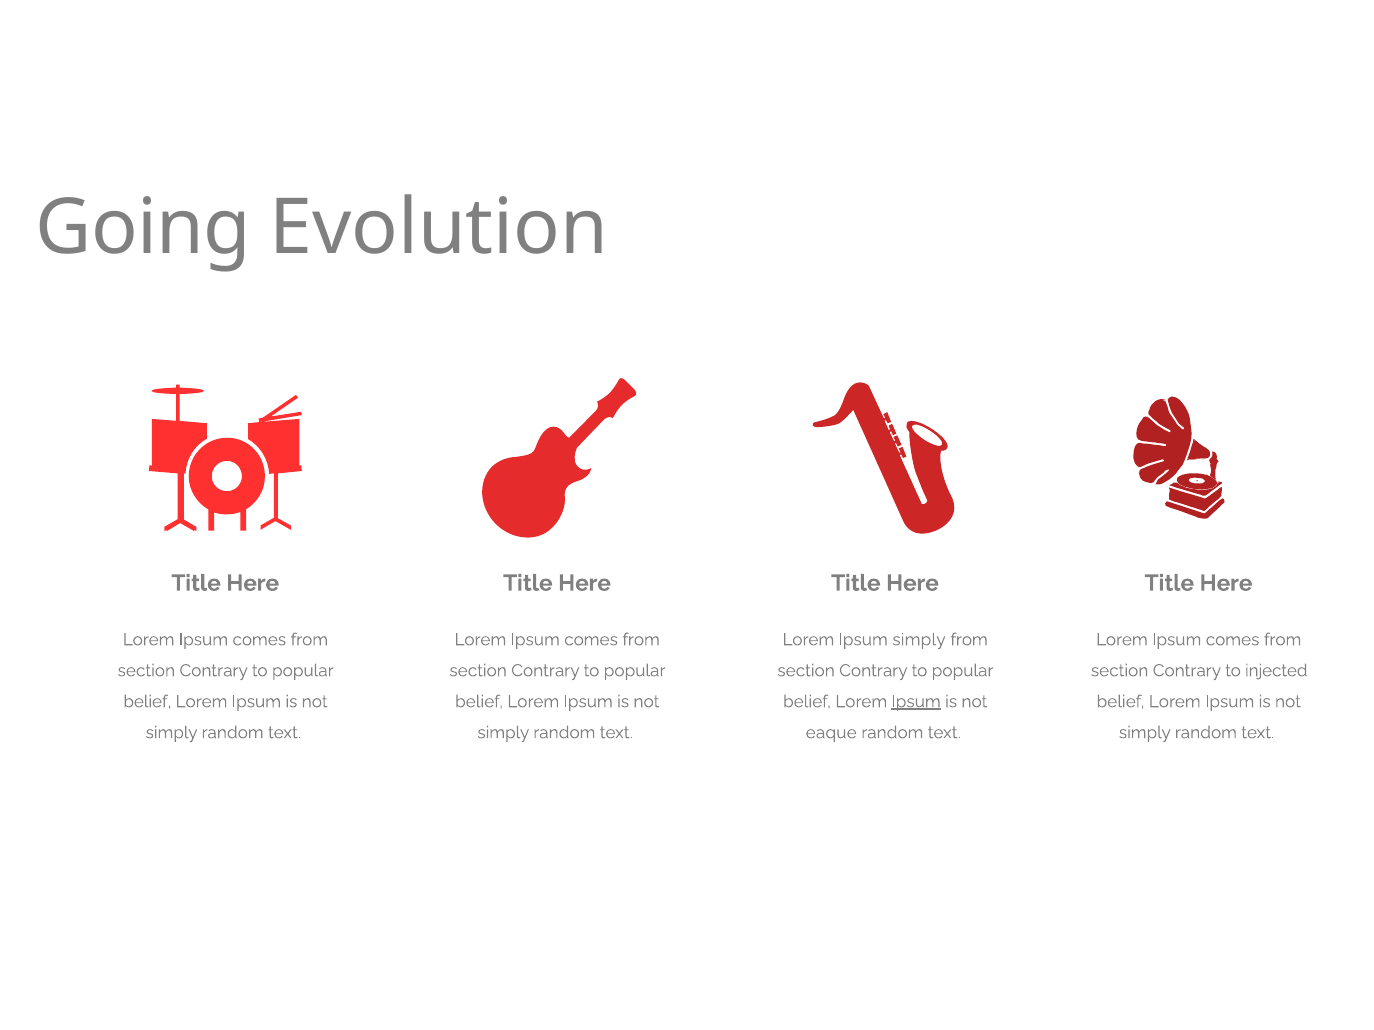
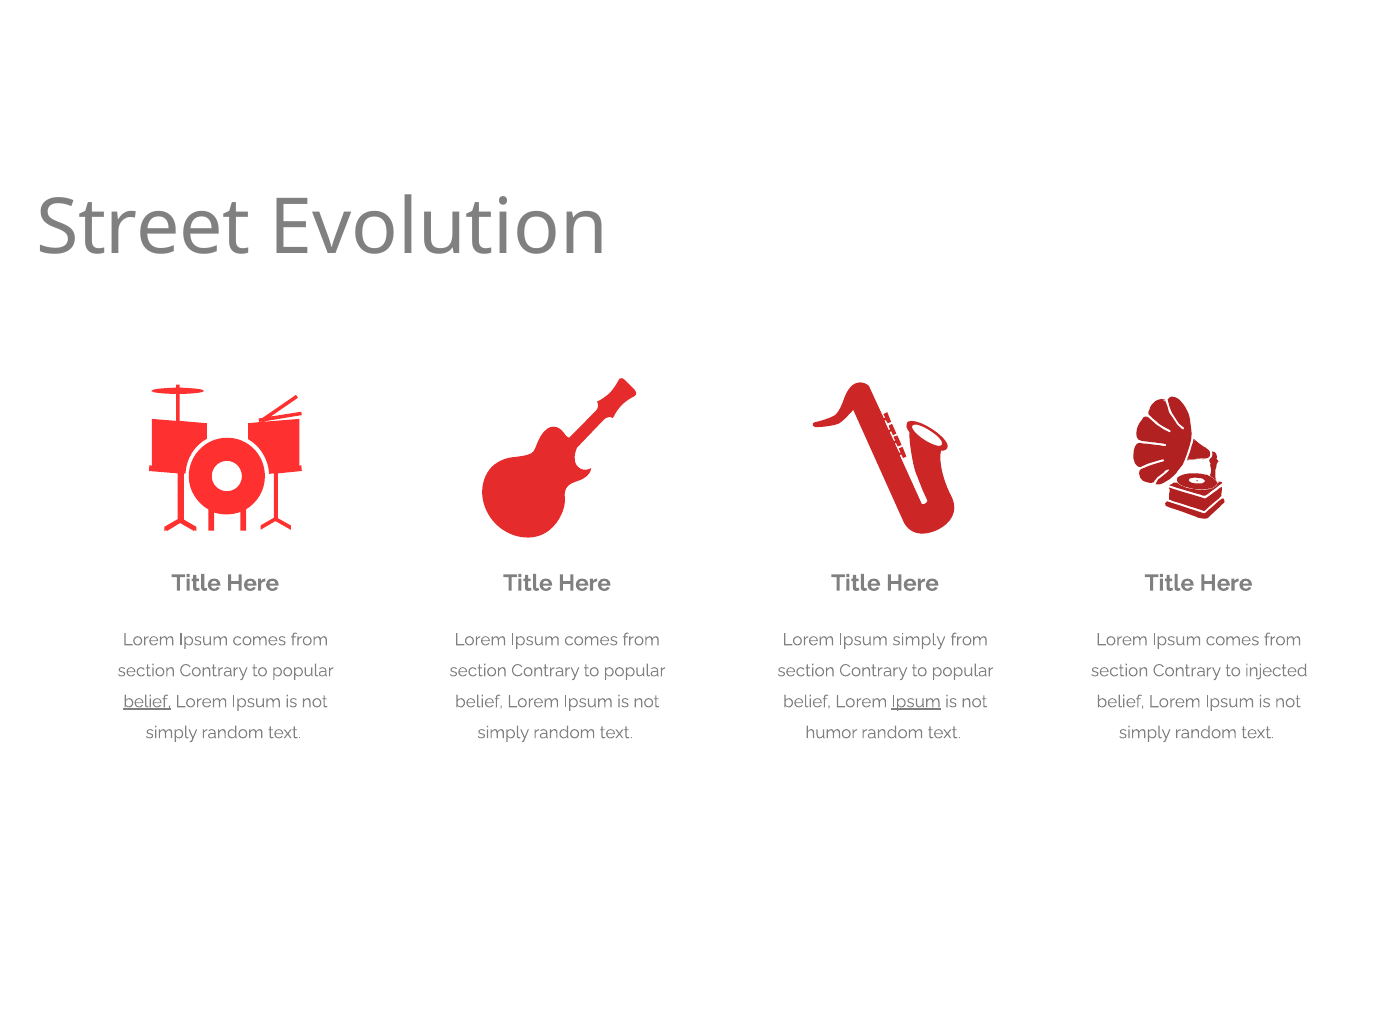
Going: Going -> Street
belief at (147, 702) underline: none -> present
eaque: eaque -> humor
